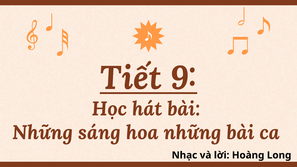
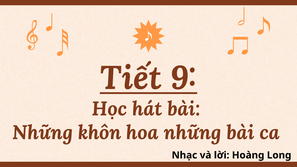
sáng: sáng -> khôn
